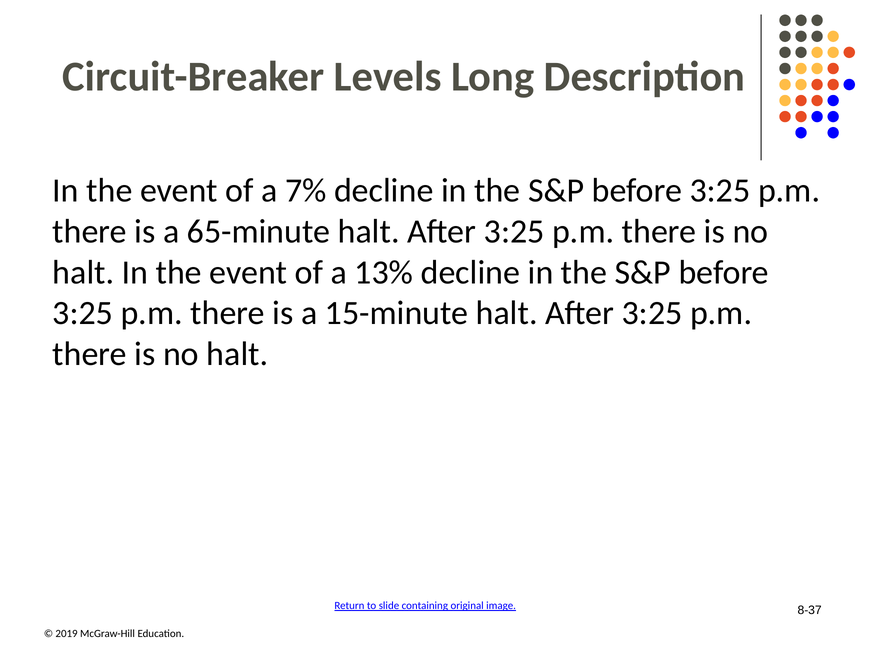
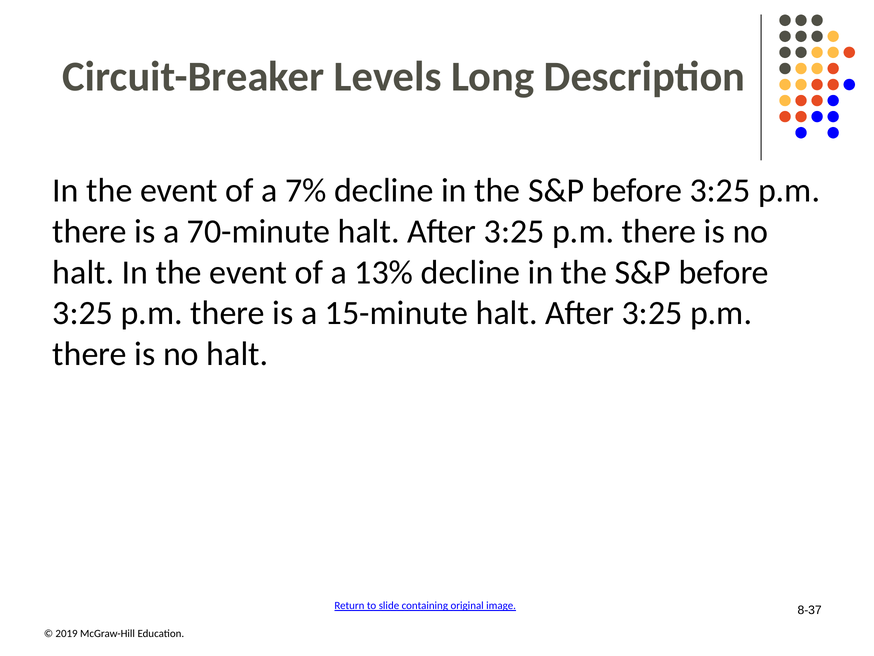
65-minute: 65-minute -> 70-minute
